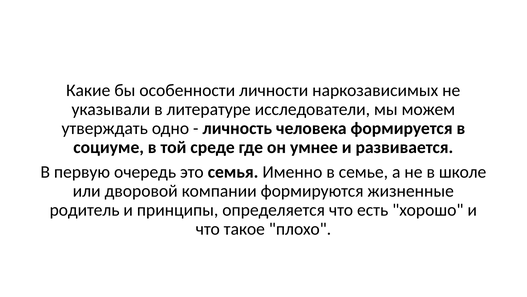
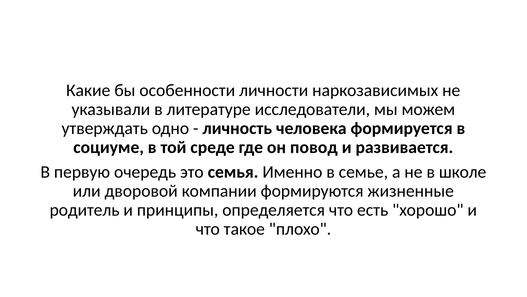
умнее: умнее -> повод
